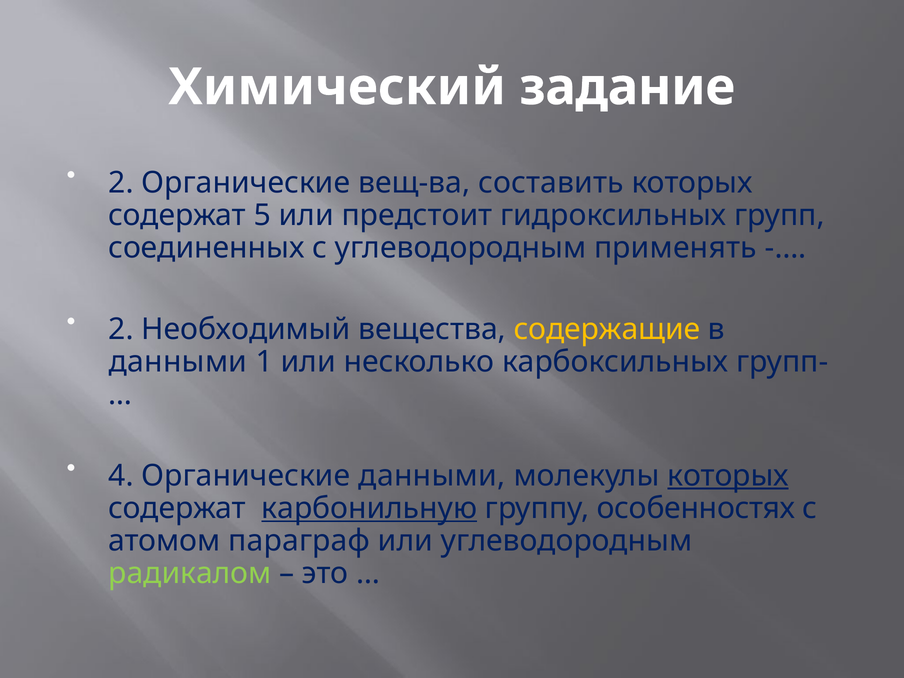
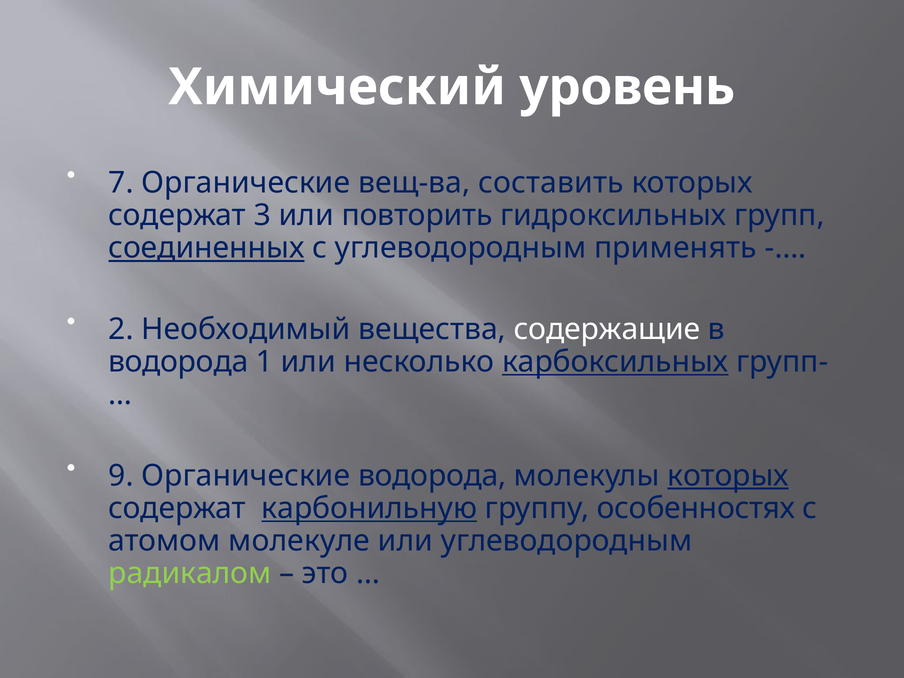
задание: задание -> уровень
2 at (121, 183): 2 -> 7
5: 5 -> 3
предстоит: предстоит -> повторить
соединенных underline: none -> present
содержащие colour: yellow -> white
данными at (178, 362): данными -> водорода
карбоксильных underline: none -> present
4: 4 -> 9
Органические данными: данными -> водорода
параграф: параграф -> молекуле
